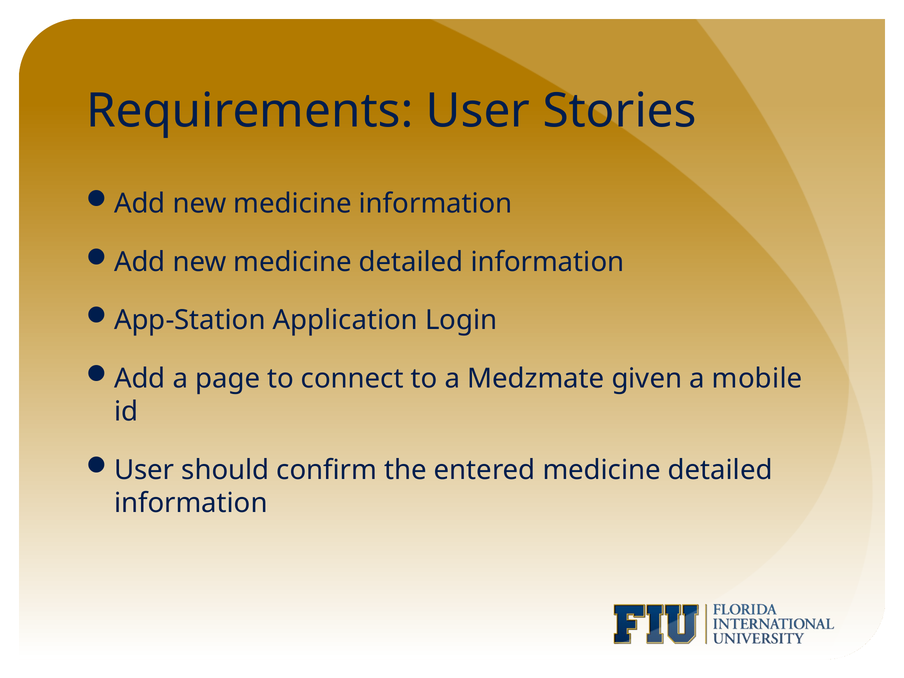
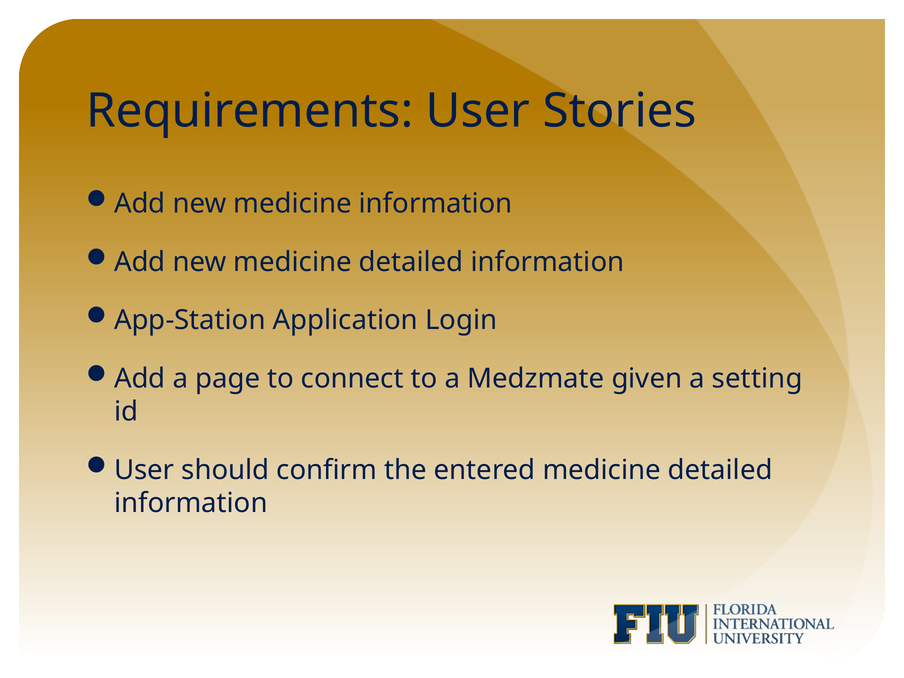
mobile: mobile -> setting
